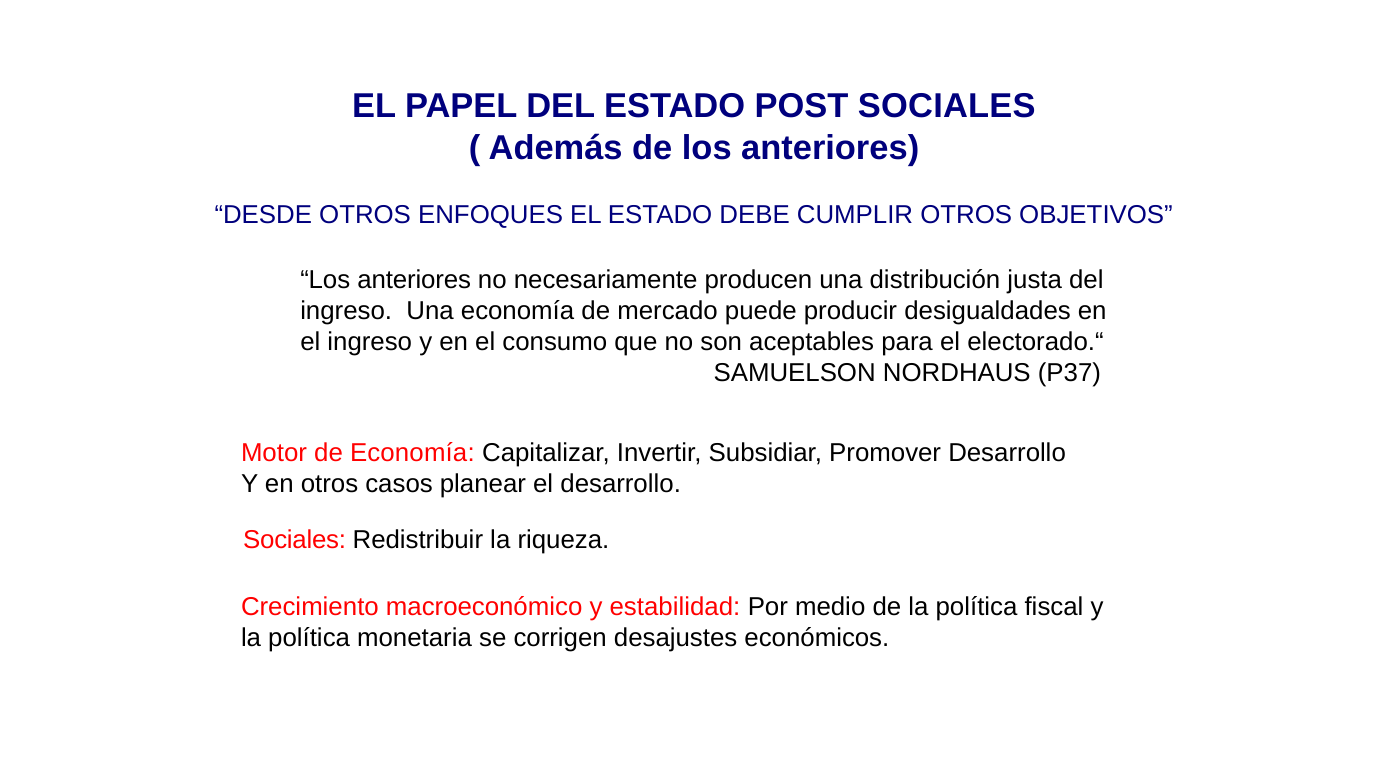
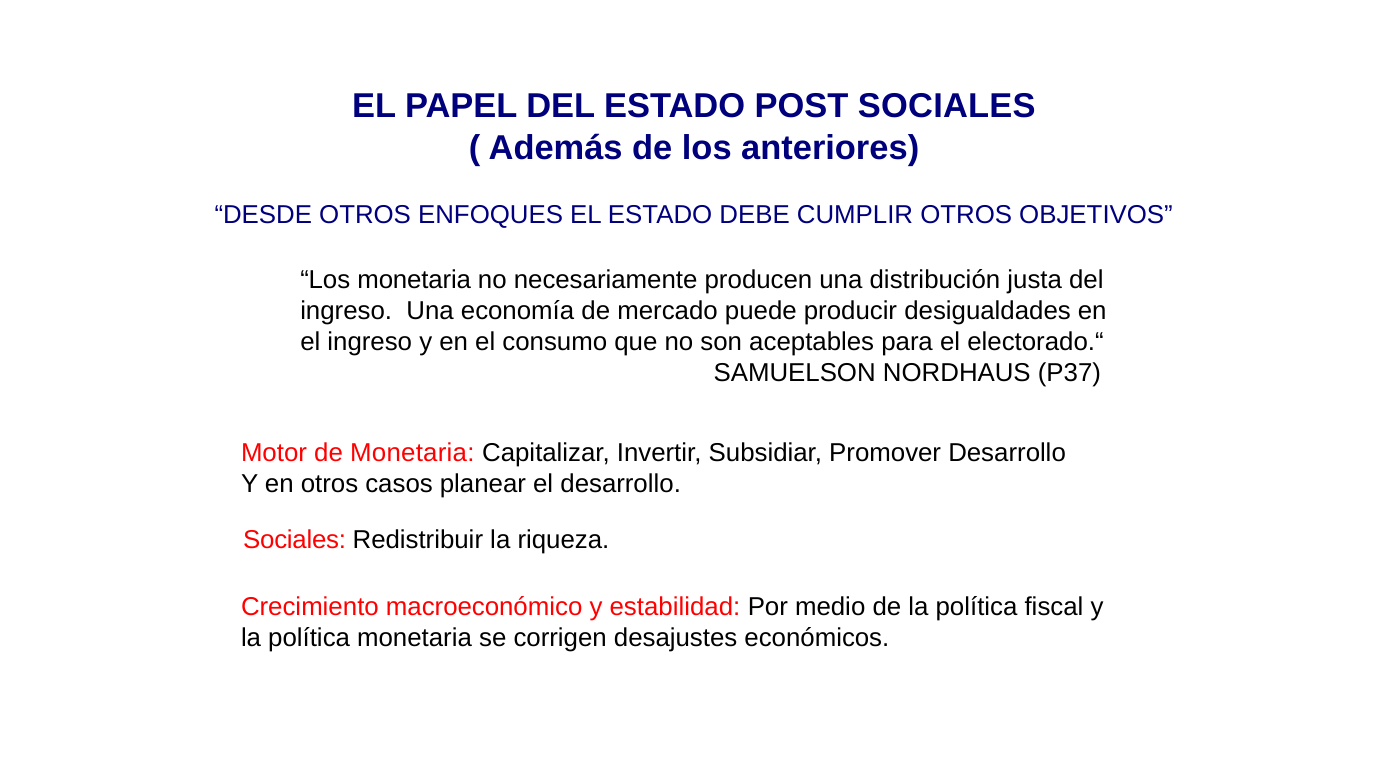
anteriores at (414, 280): anteriores -> monetaria
de Economía: Economía -> Monetaria
